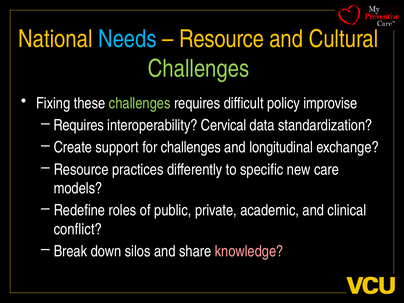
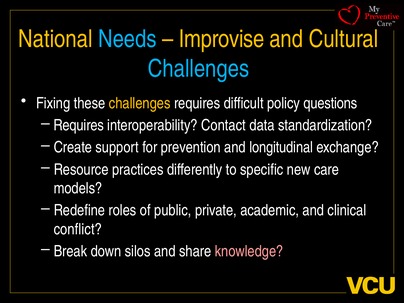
Resource at (222, 39): Resource -> Improvise
Challenges at (199, 69) colour: light green -> light blue
challenges at (140, 103) colour: light green -> yellow
improvise: improvise -> questions
Cervical: Cervical -> Contact
for challenges: challenges -> prevention
